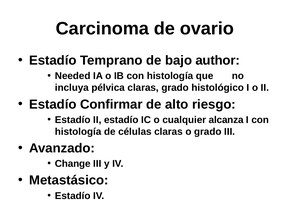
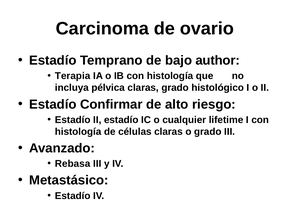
Needed: Needed -> Terapia
alcanza: alcanza -> lifetime
Change: Change -> Rebasa
